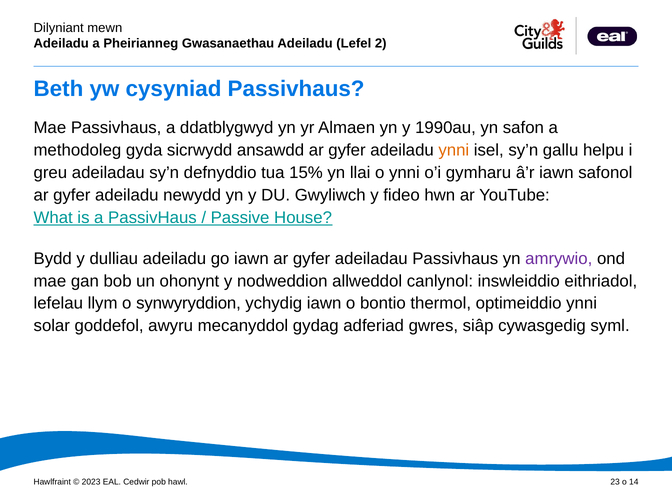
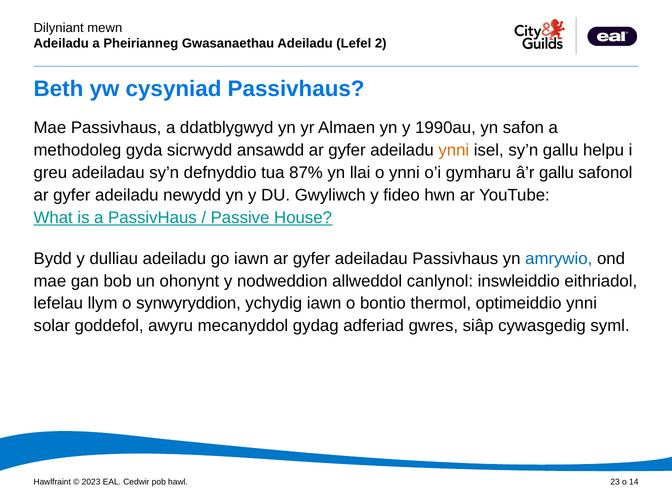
15%: 15% -> 87%
â’r iawn: iawn -> gallu
amrywio colour: purple -> blue
